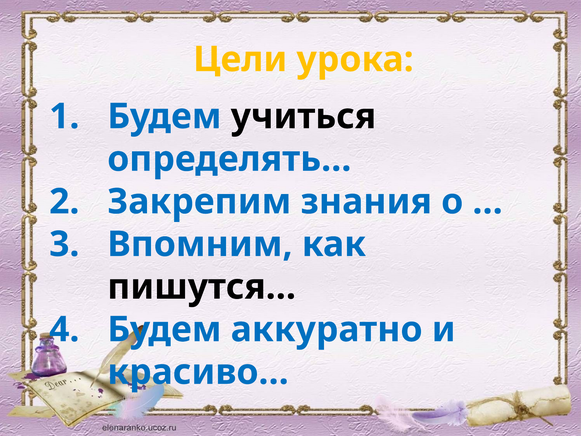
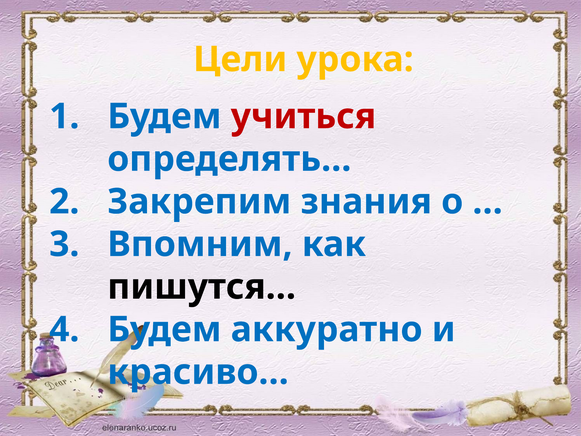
учиться colour: black -> red
